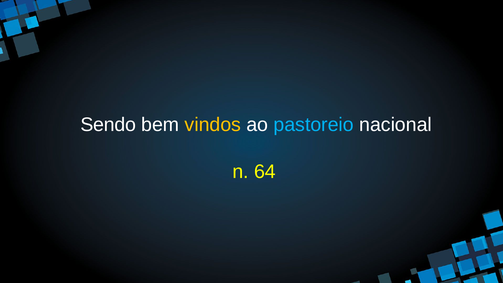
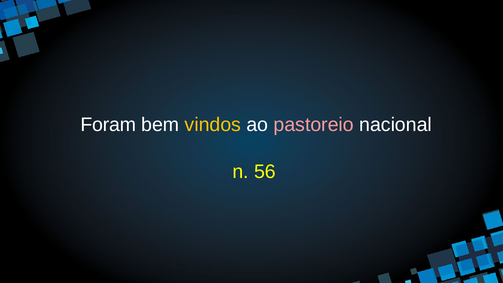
Sendo: Sendo -> Foram
pastoreio colour: light blue -> pink
64: 64 -> 56
